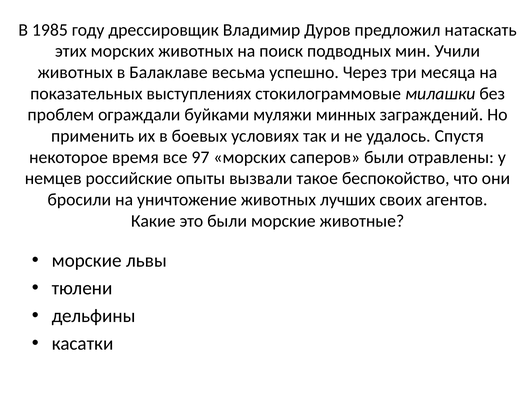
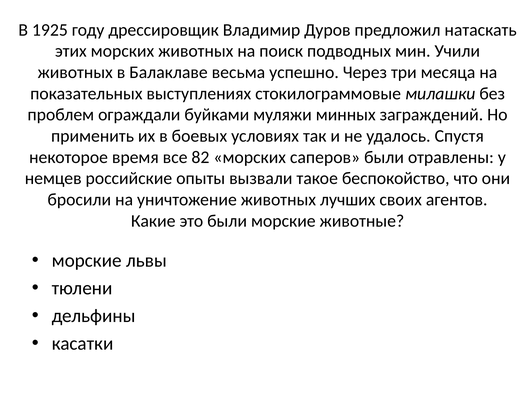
1985: 1985 -> 1925
97: 97 -> 82
